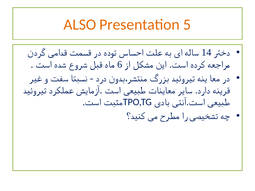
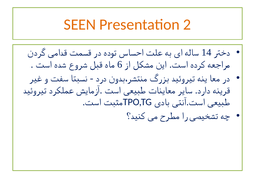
ALSO: ALSO -> SEEN
5: 5 -> 2
